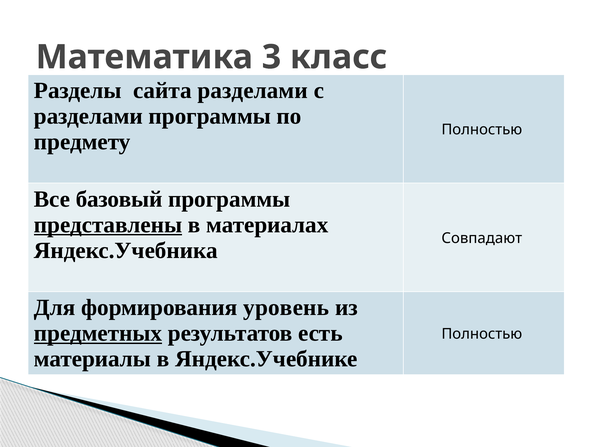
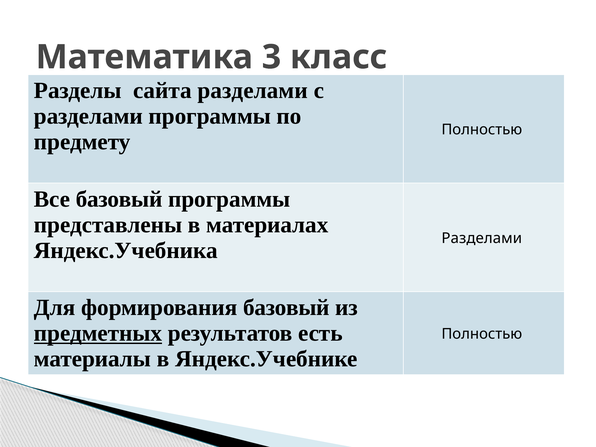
представлены underline: present -> none
Яндекс.Учебника Совпадают: Совпадают -> Разделами
формирования уровень: уровень -> базовый
